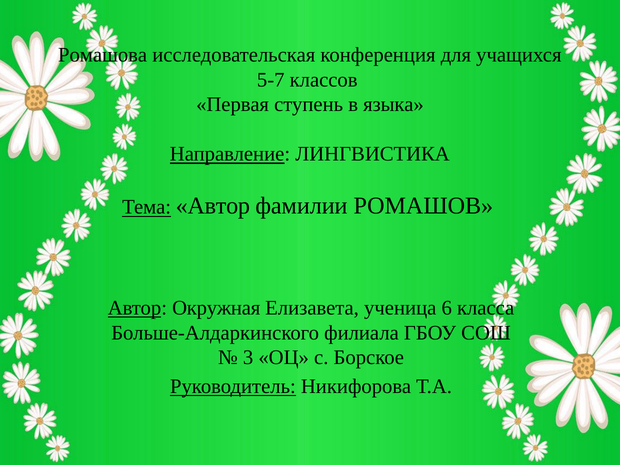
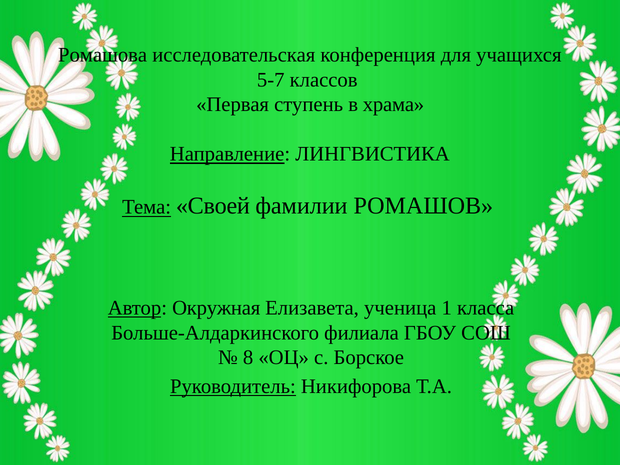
языка: языка -> храма
Тема Автор: Автор -> Своей
6: 6 -> 1
3: 3 -> 8
